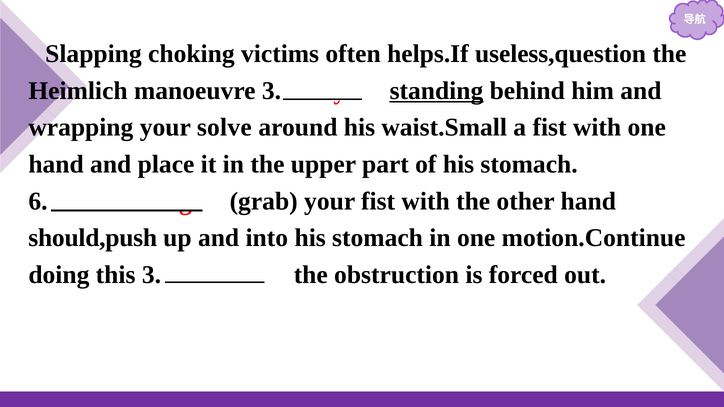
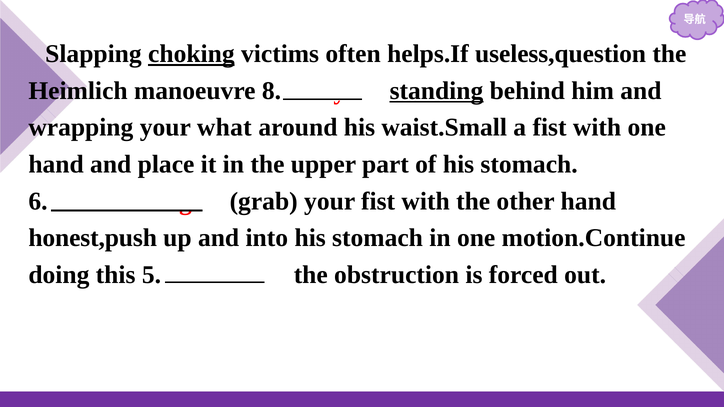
choking underline: none -> present
manoeuvre 3: 3 -> 8
solve: solve -> what
should,push: should,push -> honest,push
this 3: 3 -> 5
